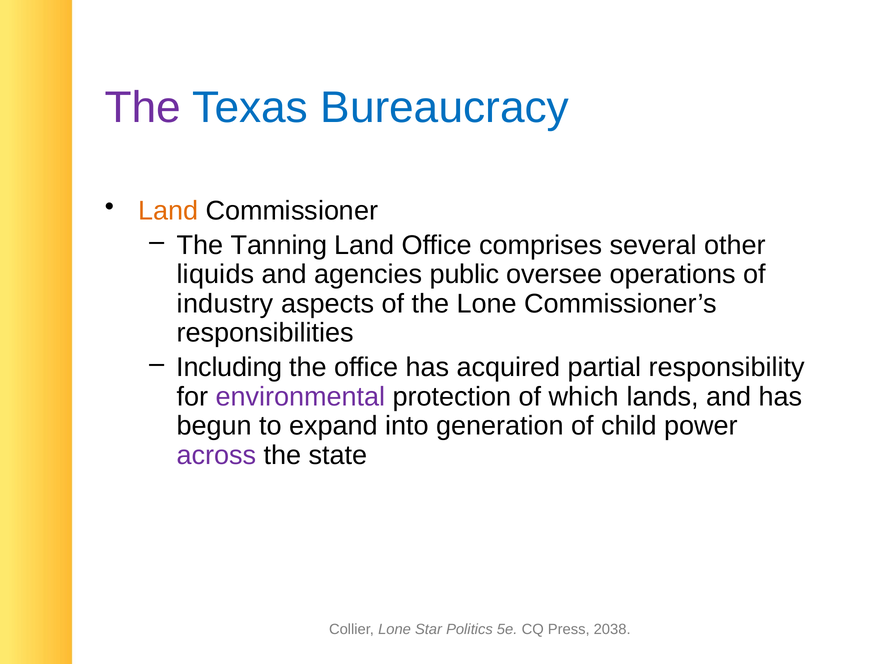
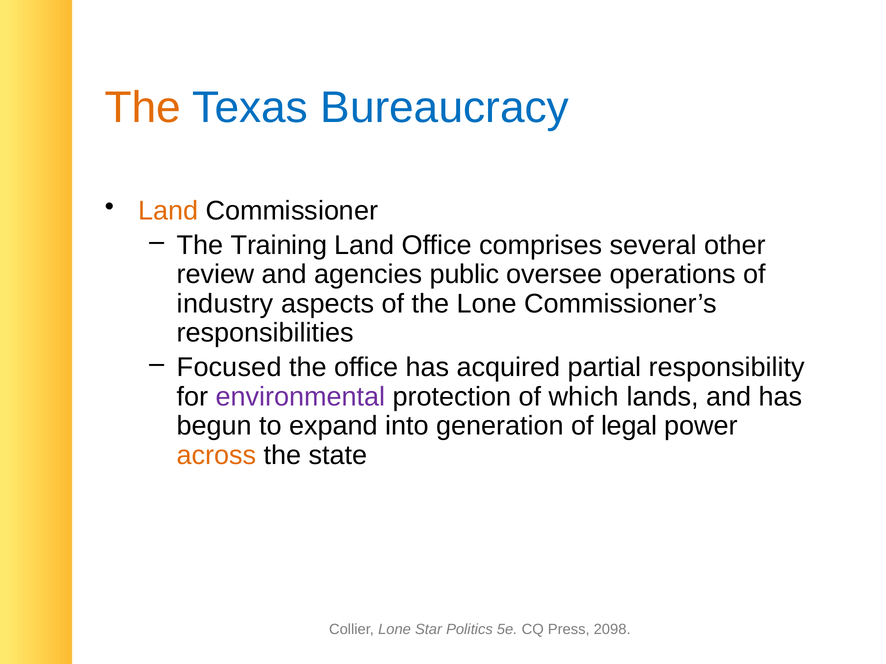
The at (143, 108) colour: purple -> orange
Tanning: Tanning -> Training
liquids: liquids -> review
Including: Including -> Focused
child: child -> legal
across colour: purple -> orange
2038: 2038 -> 2098
